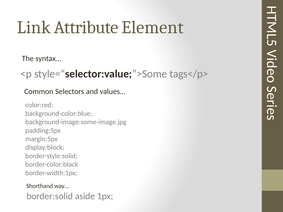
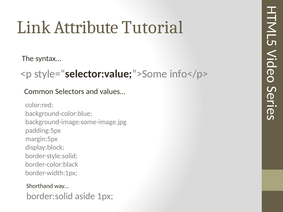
Element: Element -> Tutorial
tags</p>: tags</p> -> info</p>
